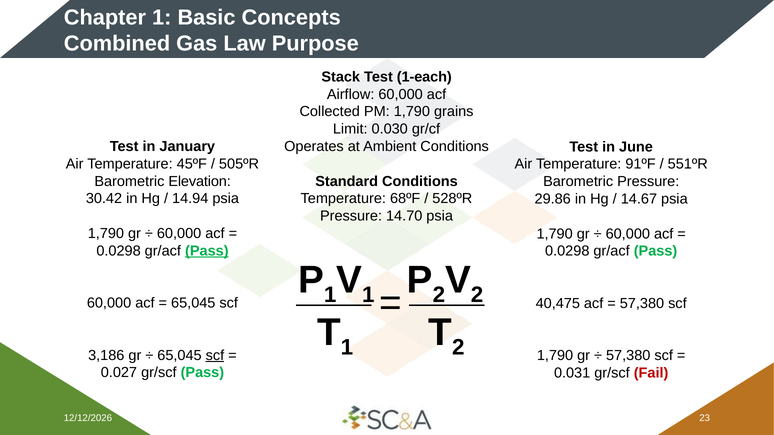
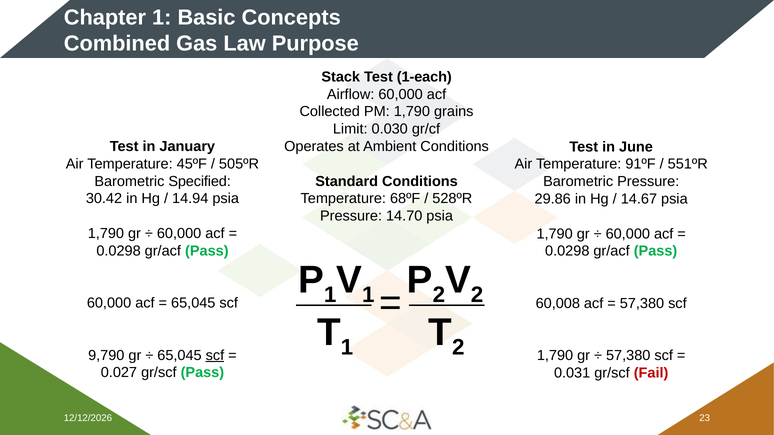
Elevation: Elevation -> Specified
Pass at (207, 251) underline: present -> none
40,475: 40,475 -> 60,008
3,186: 3,186 -> 9,790
